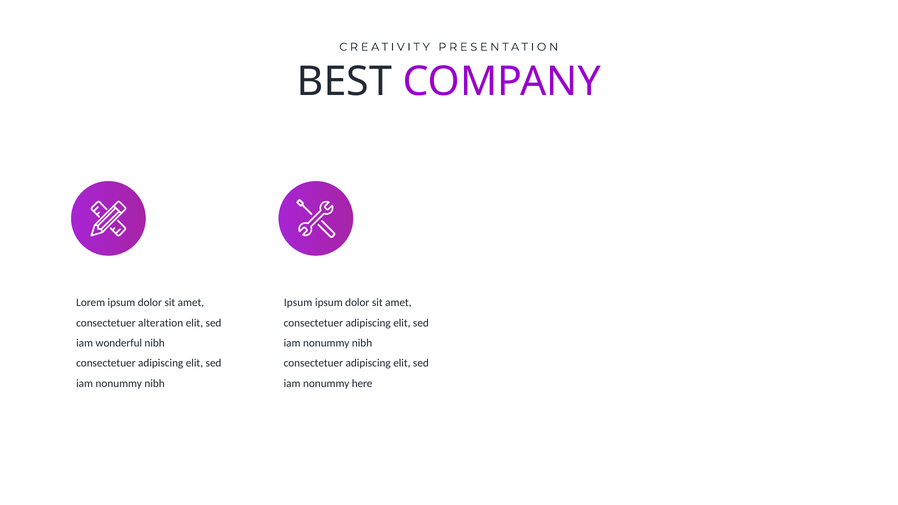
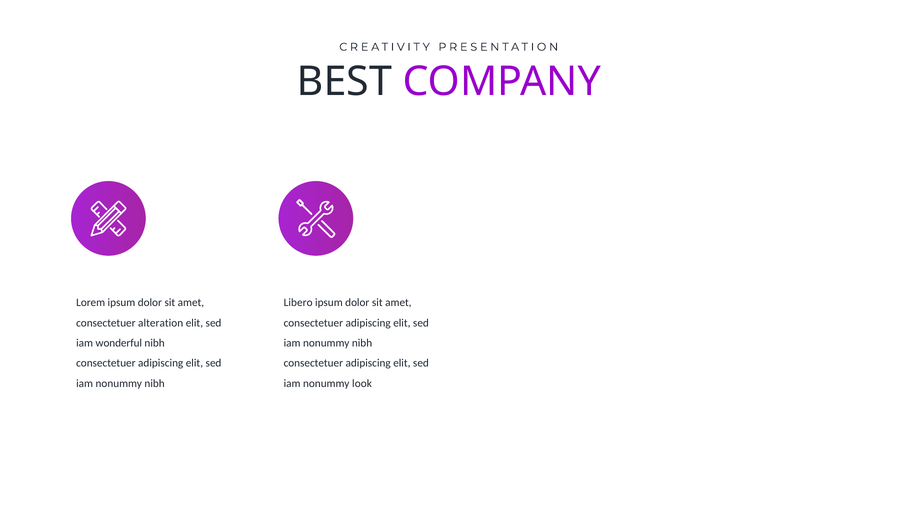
Ipsum at (298, 303): Ipsum -> Libero
here: here -> look
